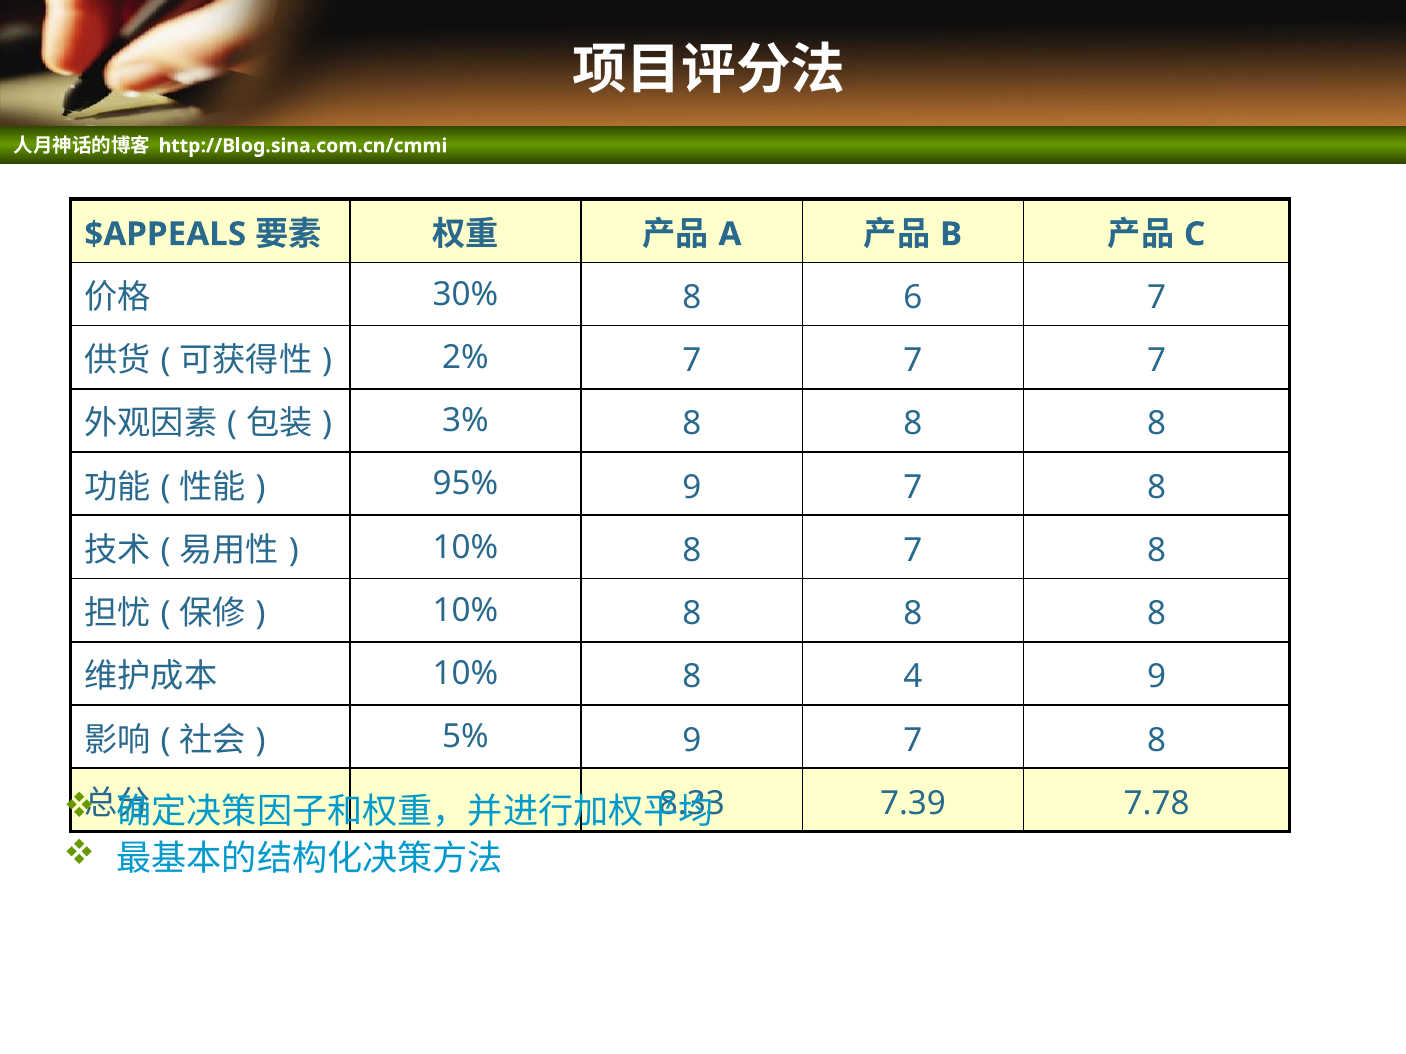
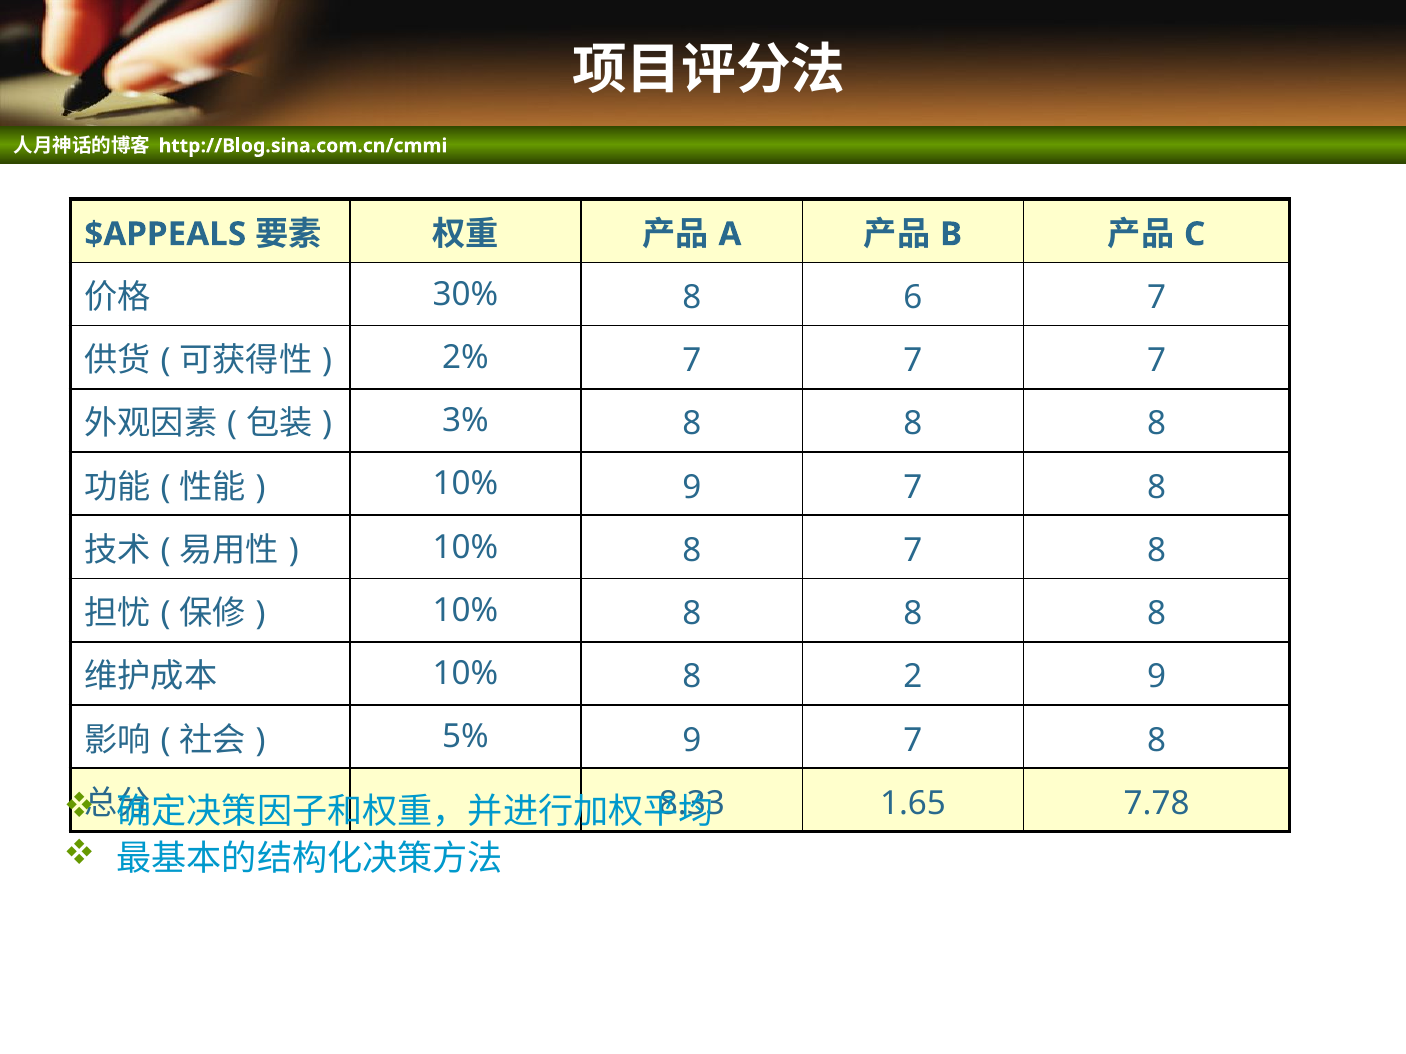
95% at (466, 484): 95% -> 10%
4: 4 -> 2
7.39: 7.39 -> 1.65
